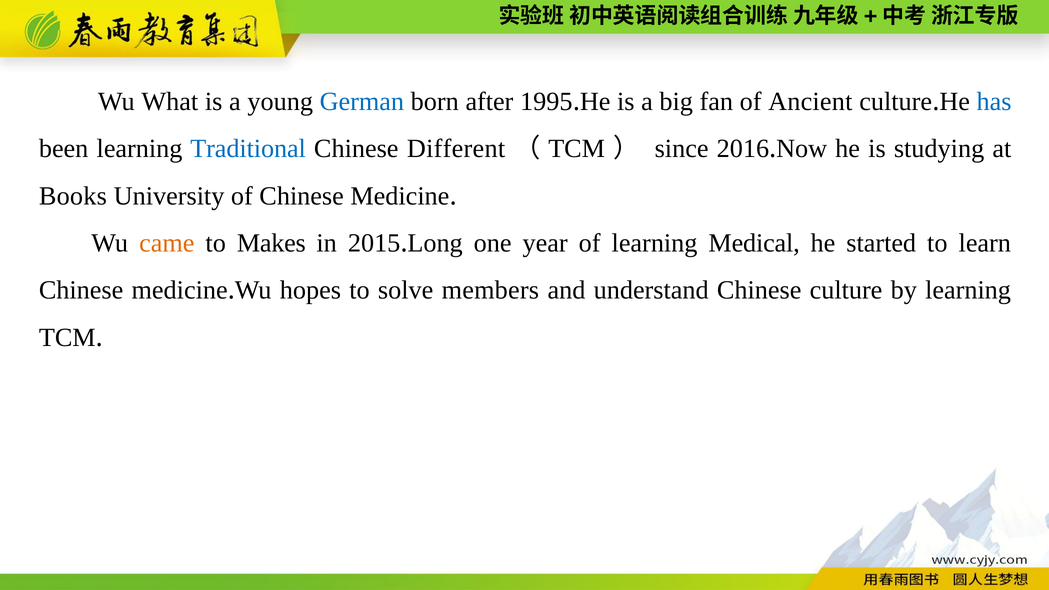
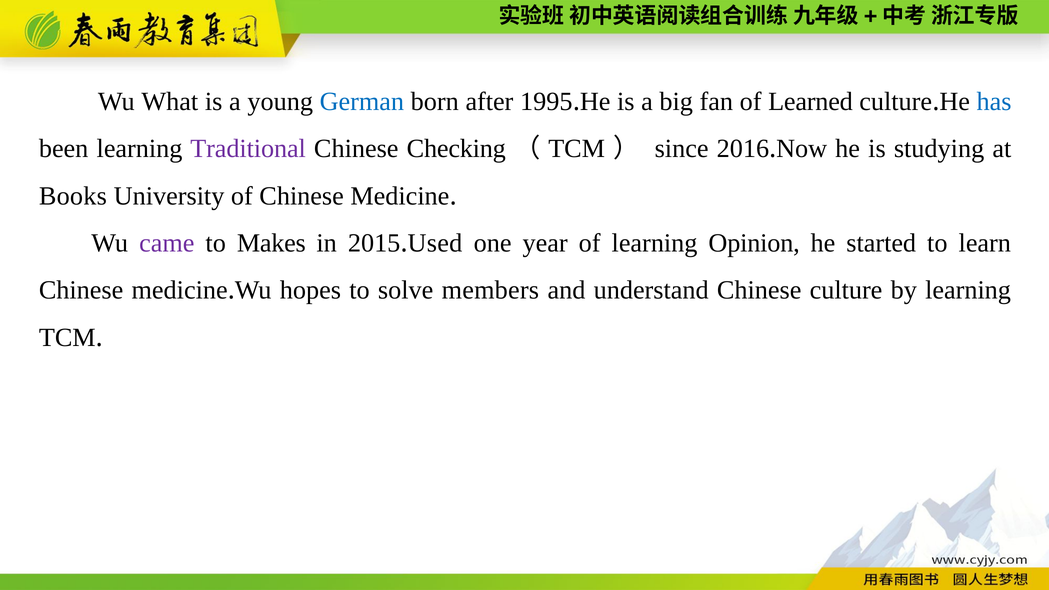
Ancient: Ancient -> Learned
Traditional colour: blue -> purple
Different: Different -> Checking
came colour: orange -> purple
Long: Long -> Used
Medical: Medical -> Opinion
